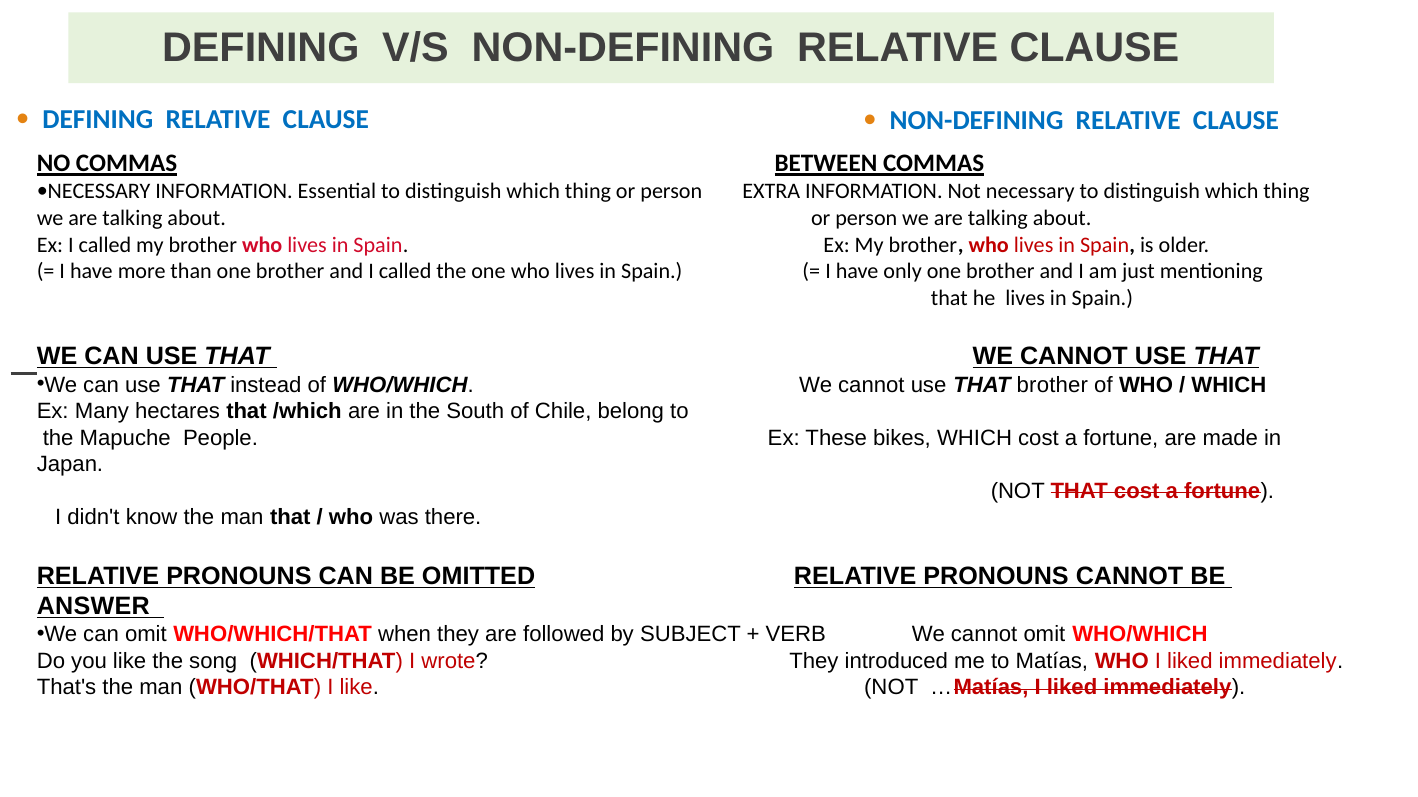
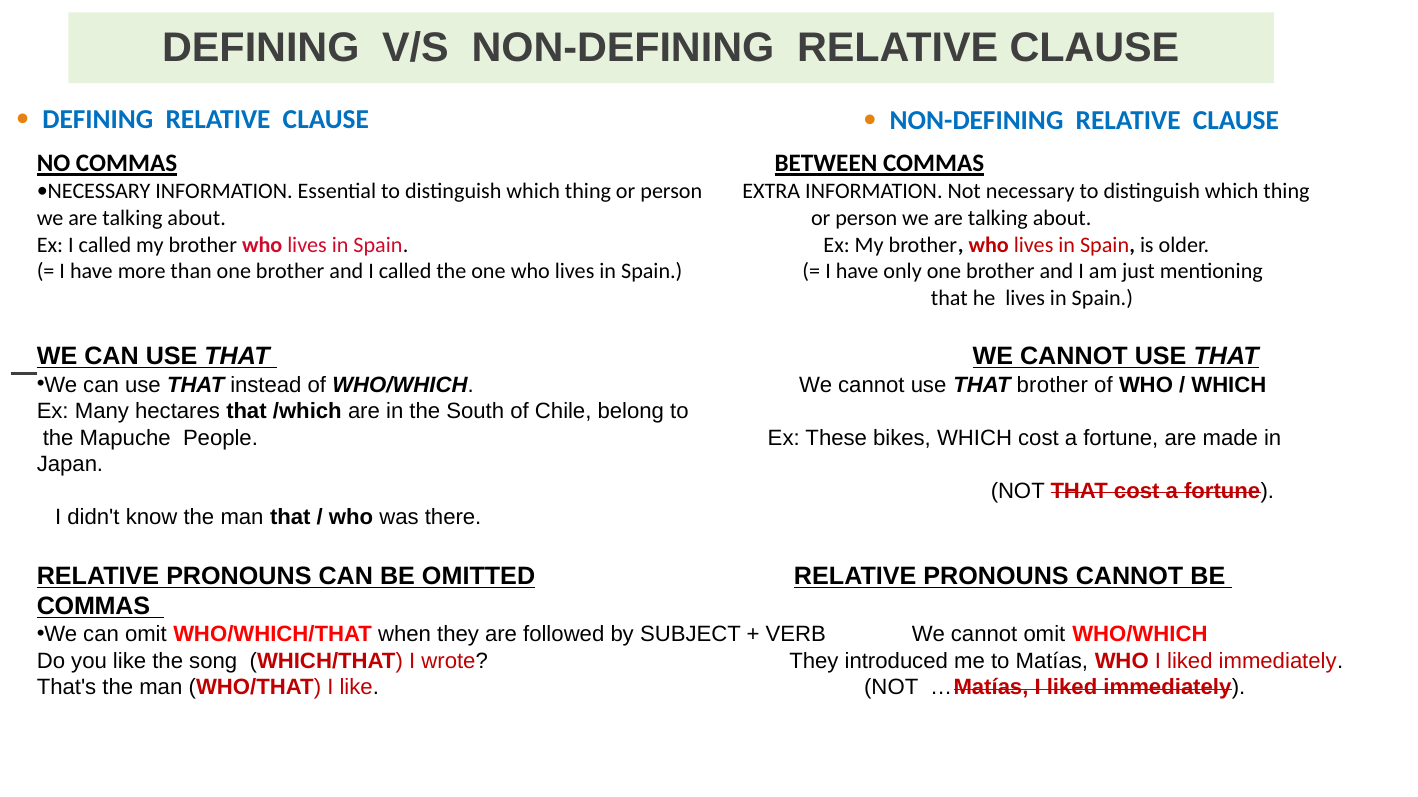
ANSWER at (93, 607): ANSWER -> COMMAS
